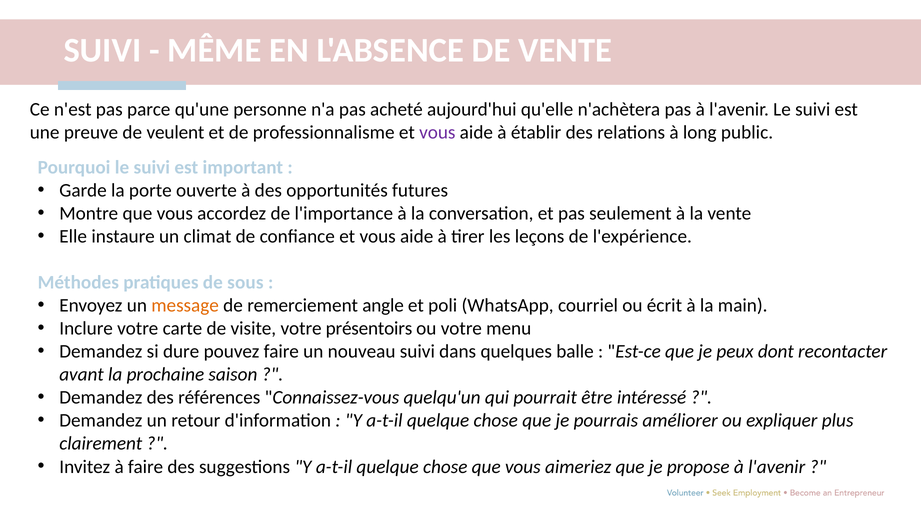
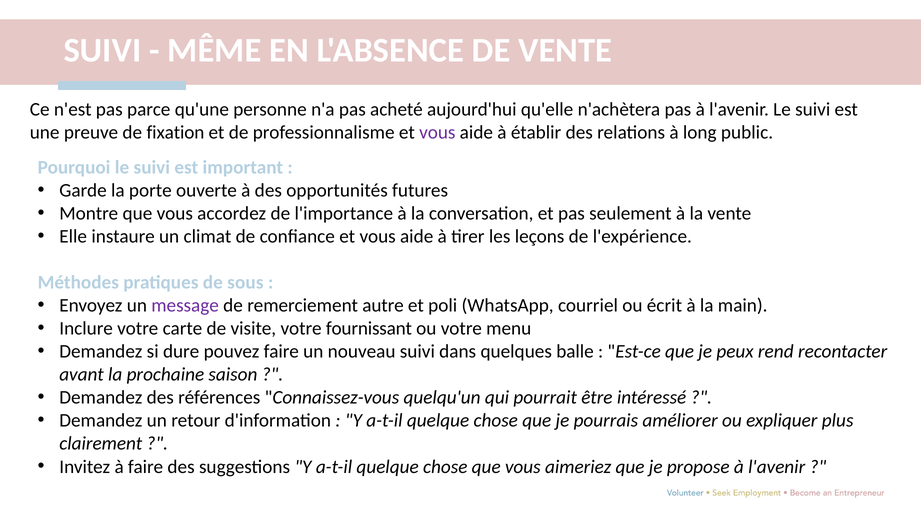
veulent: veulent -> fixation
message colour: orange -> purple
angle: angle -> autre
présentoirs: présentoirs -> fournissant
dont: dont -> rend
